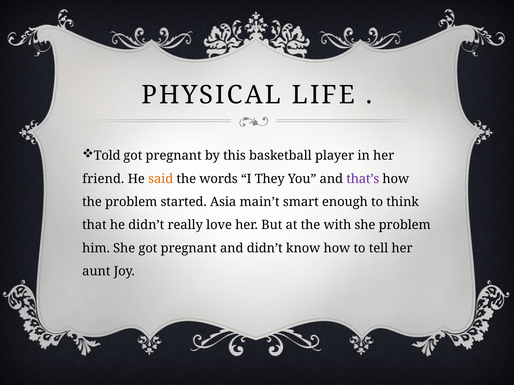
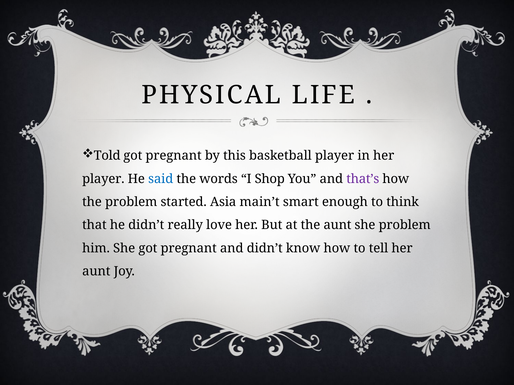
friend at (103, 179): friend -> player
said colour: orange -> blue
They: They -> Shop
the with: with -> aunt
